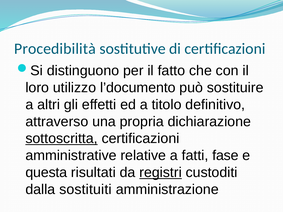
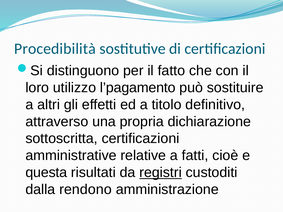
l’documento: l’documento -> l’pagamento
sottoscritta underline: present -> none
fase: fase -> cioè
sostituiti: sostituiti -> rendono
